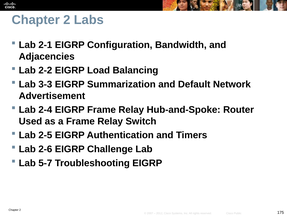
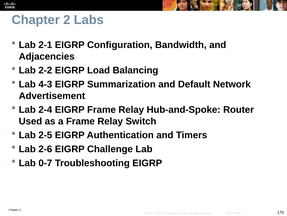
3-3: 3-3 -> 4-3
5-7: 5-7 -> 0-7
